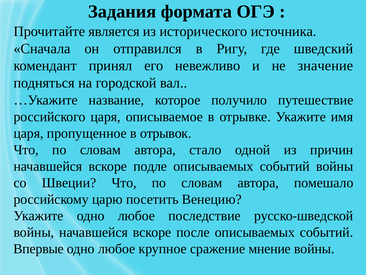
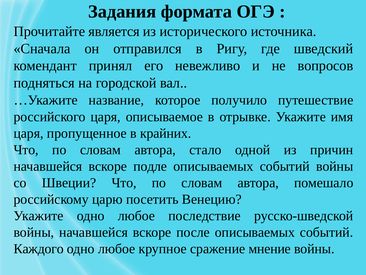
значение: значение -> вопросов
отрывок: отрывок -> крайних
Впервые: Впервые -> Каждого
